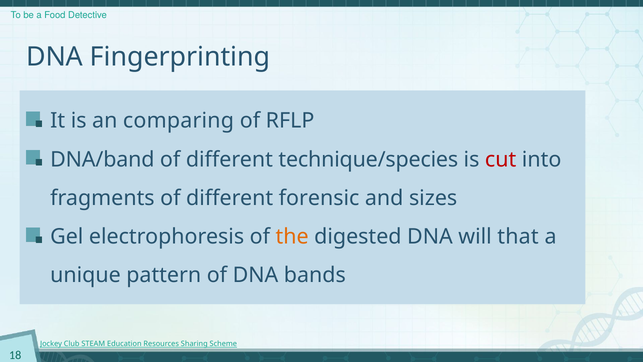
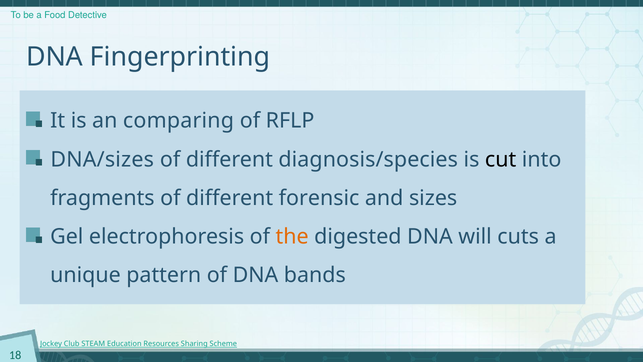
DNA/band: DNA/band -> DNA/sizes
technique/species: technique/species -> diagnosis/species
cut colour: red -> black
that: that -> cuts
